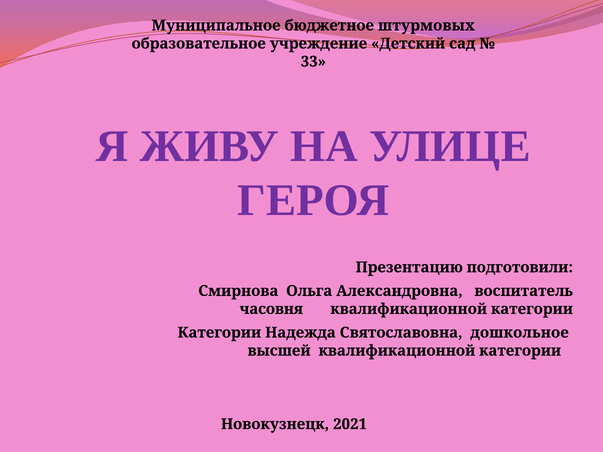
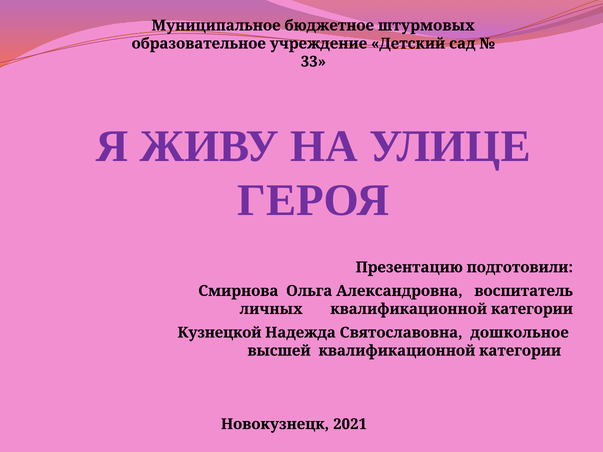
часовня: часовня -> личных
Категории at (219, 333): Категории -> Кузнецкой
